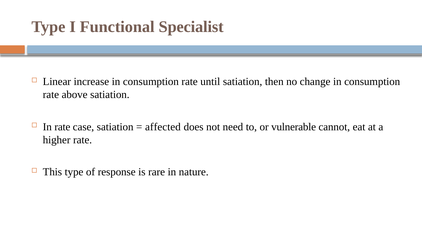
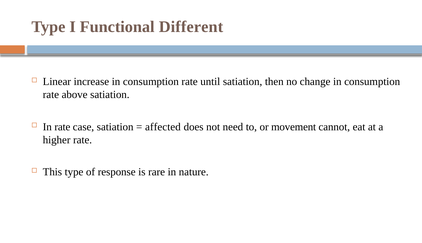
Specialist: Specialist -> Different
vulnerable: vulnerable -> movement
